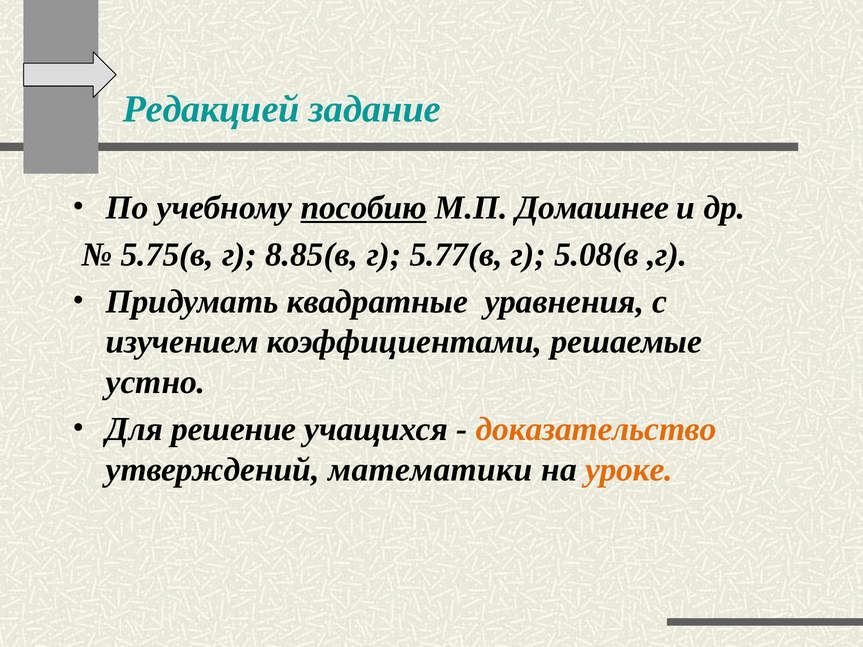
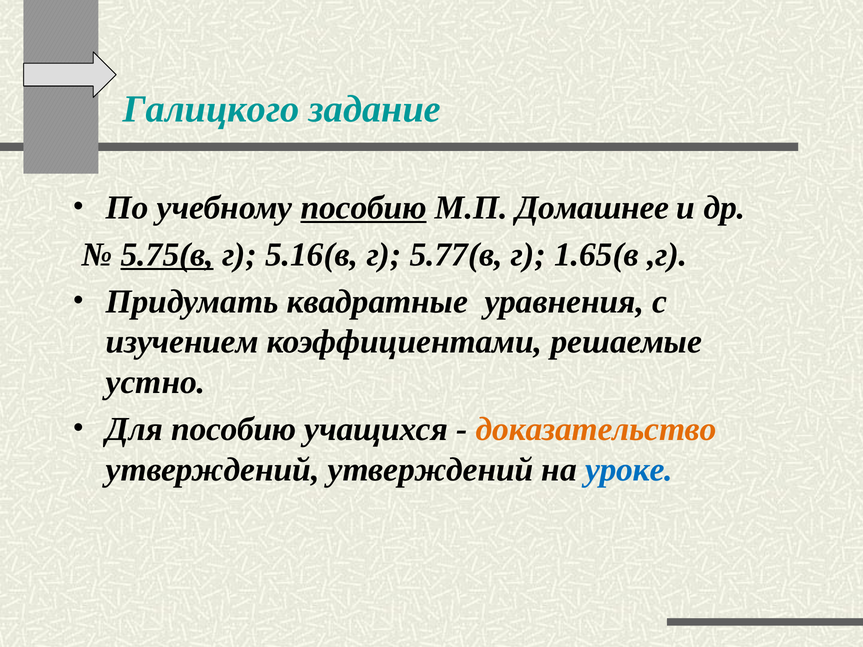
Редакцией: Редакцией -> Галицкого
5.75(в underline: none -> present
8.85(в: 8.85(в -> 5.16(в
5.08(в: 5.08(в -> 1.65(в
Для решение: решение -> пособию
утверждений математики: математики -> утверждений
уроке colour: orange -> blue
